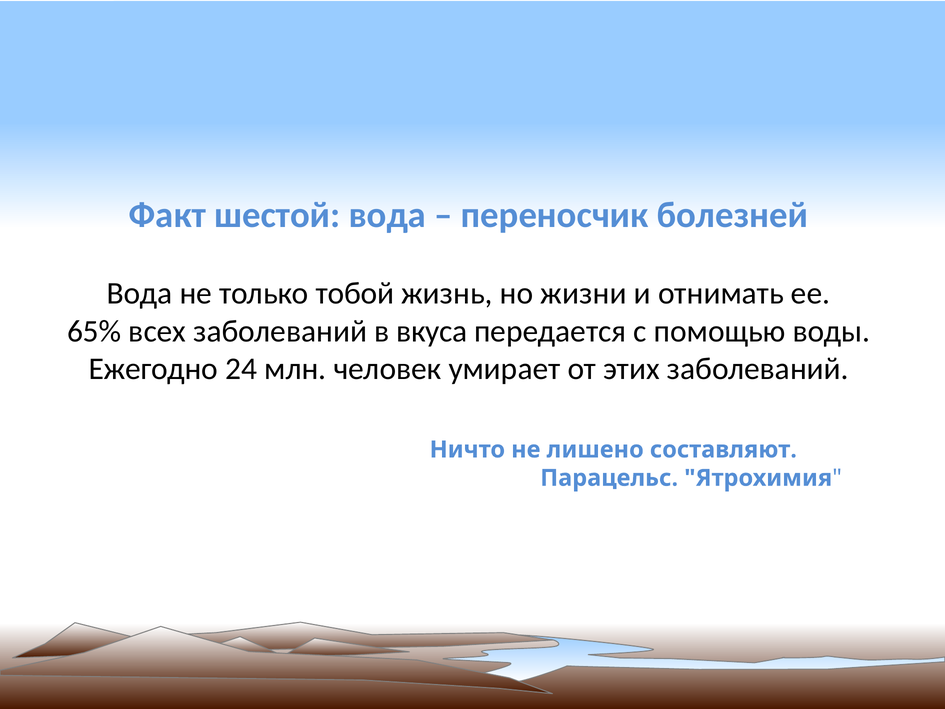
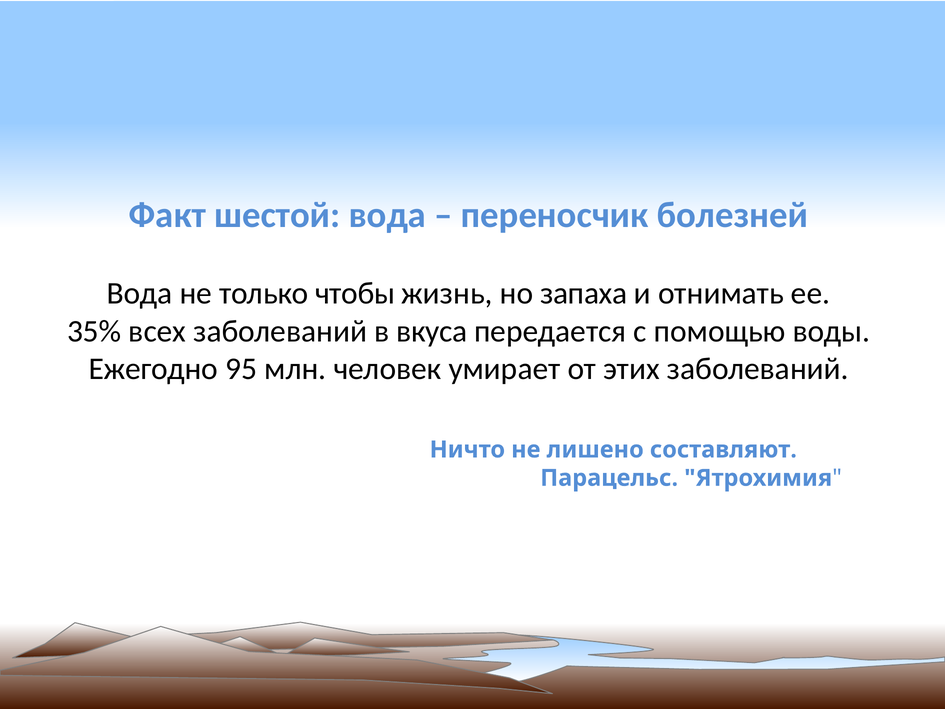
тобой: тобой -> чтобы
жизни: жизни -> запаха
65%: 65% -> 35%
24: 24 -> 95
